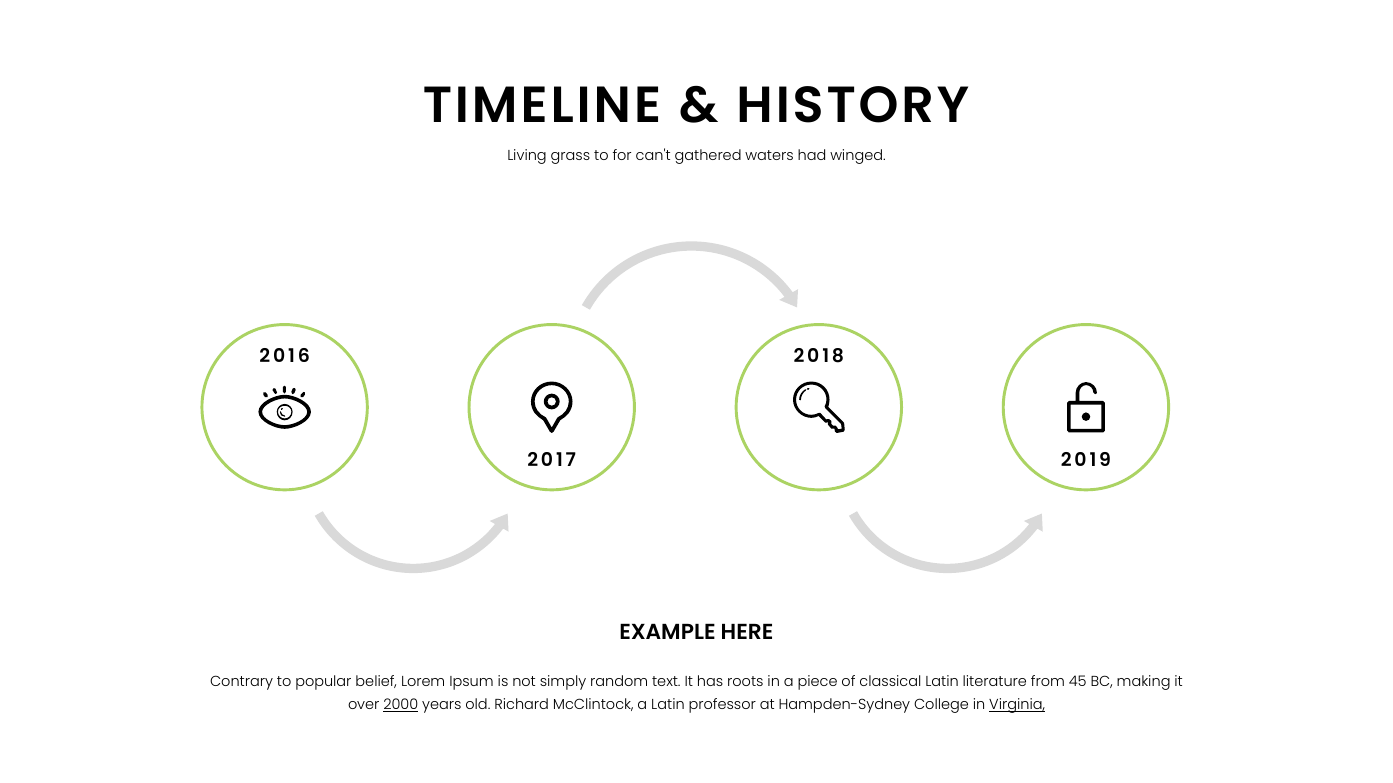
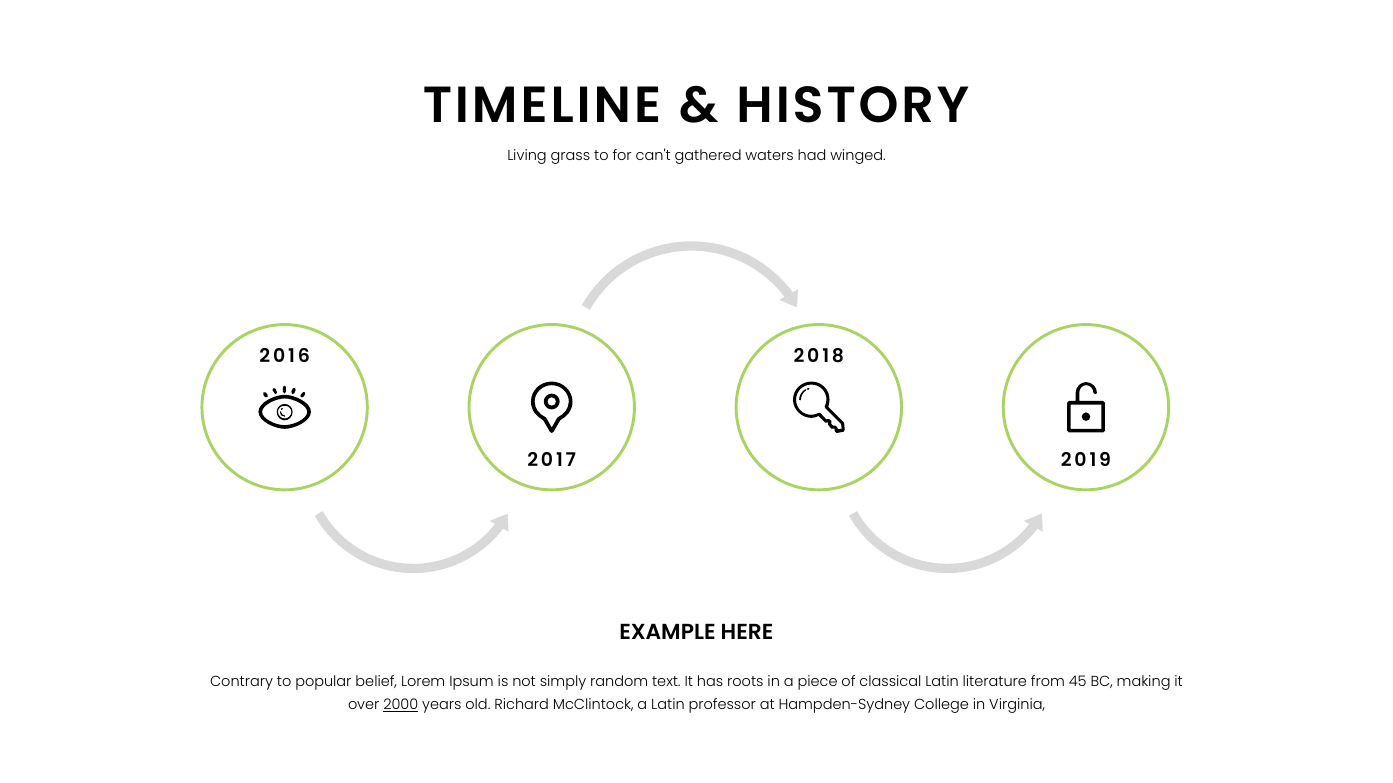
Virginia underline: present -> none
